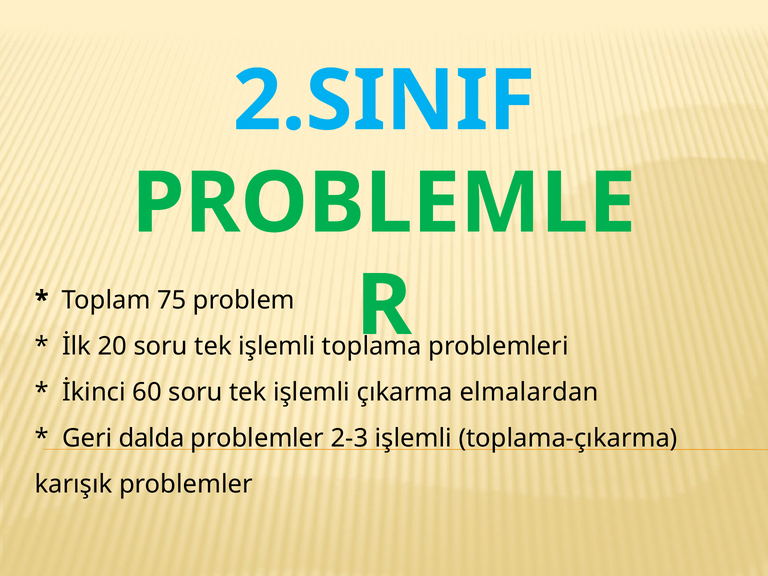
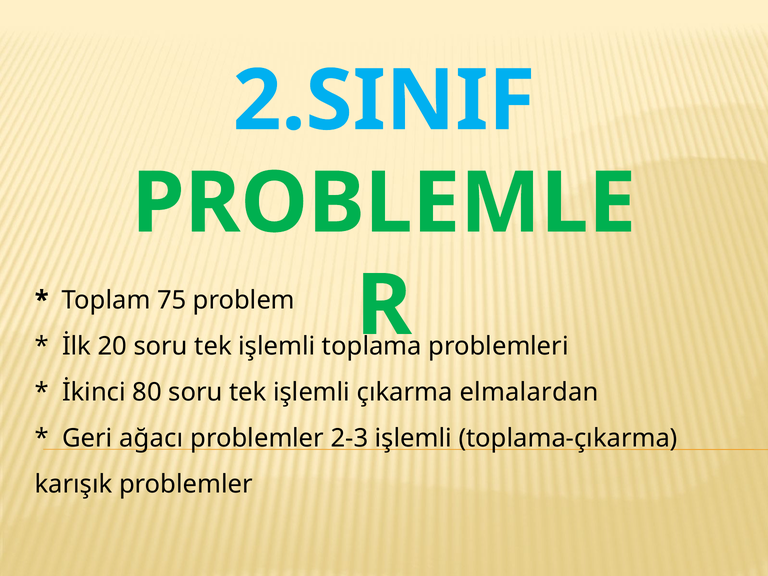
60: 60 -> 80
dalda: dalda -> ağacı
